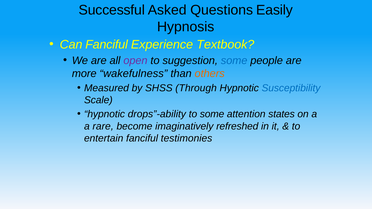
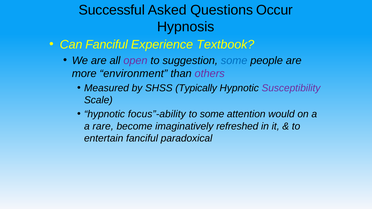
Easily: Easily -> Occur
wakefulness: wakefulness -> environment
others colour: orange -> purple
Through: Through -> Typically
Susceptibility colour: blue -> purple
drops”-ability: drops”-ability -> focus”-ability
states: states -> would
testimonies: testimonies -> paradoxical
